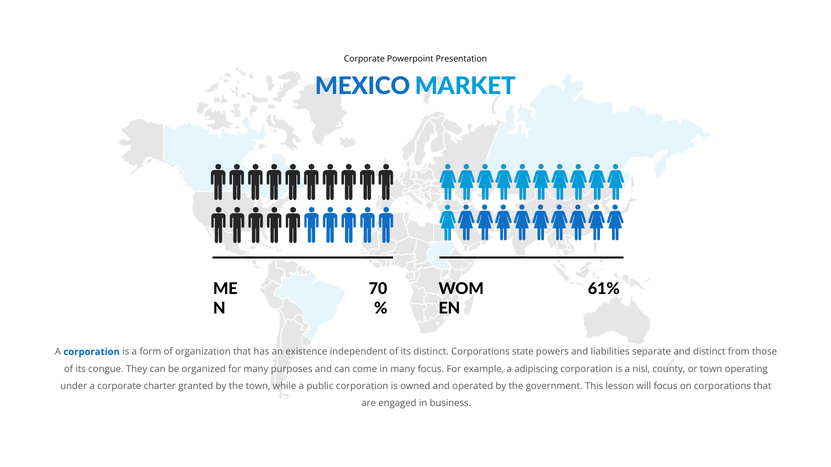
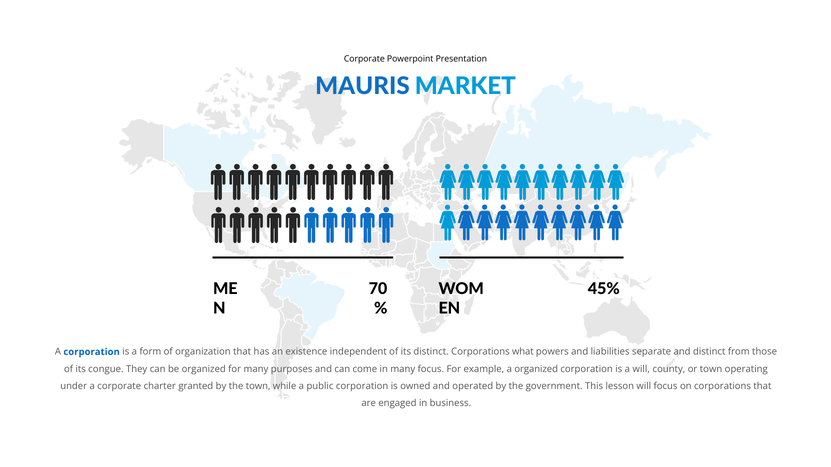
MEXICO: MEXICO -> MAURIS
61%: 61% -> 45%
state: state -> what
a adipiscing: adipiscing -> organized
a nisl: nisl -> will
